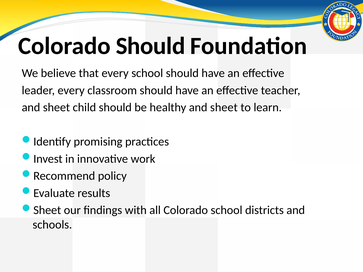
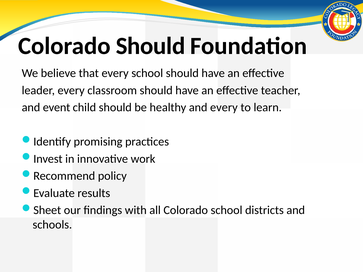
sheet at (56, 108): sheet -> event
healthy and sheet: sheet -> every
